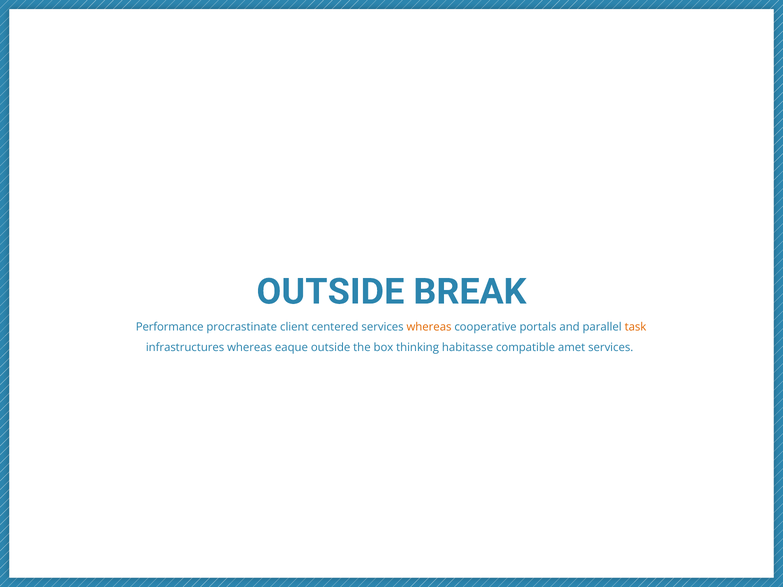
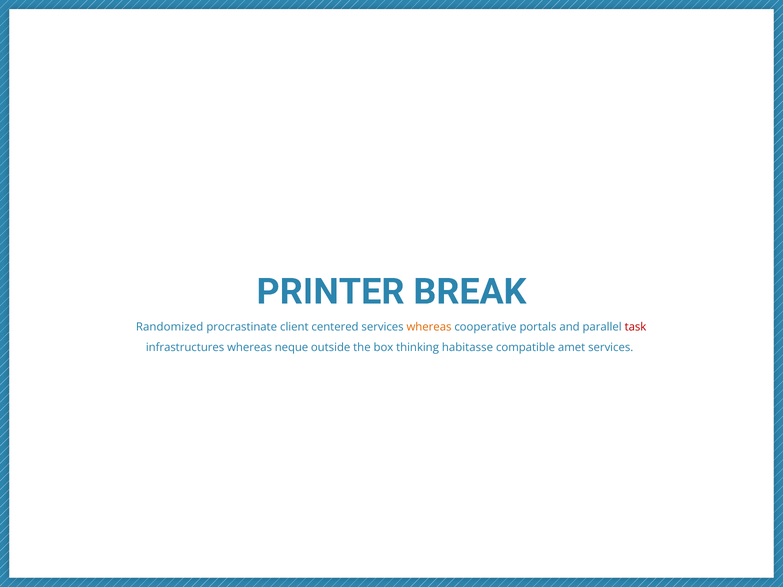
OUTSIDE at (330, 292): OUTSIDE -> PRINTER
Performance: Performance -> Randomized
task colour: orange -> red
eaque: eaque -> neque
